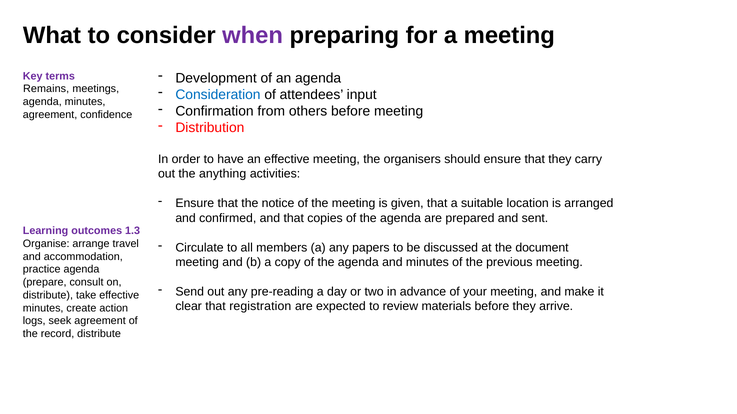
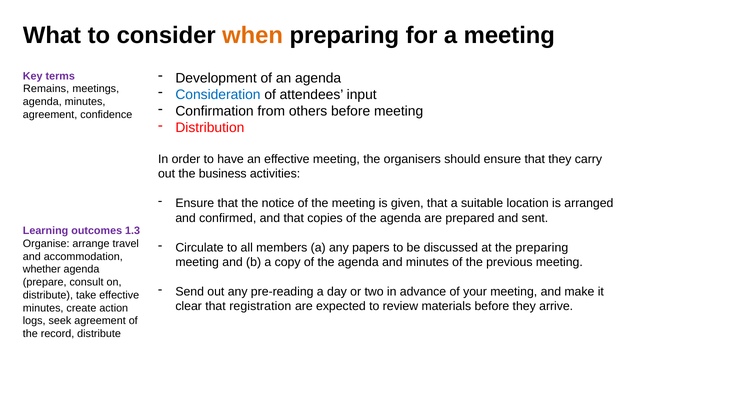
when colour: purple -> orange
anything: anything -> business
the document: document -> preparing
practice: practice -> whether
